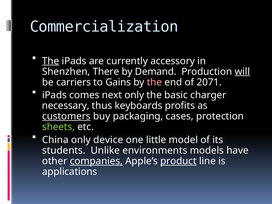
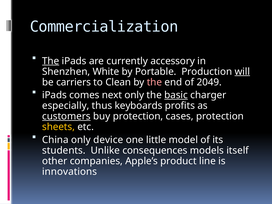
There: There -> White
Demand: Demand -> Portable
Gains: Gains -> Clean
2071: 2071 -> 2049
basic underline: none -> present
necessary: necessary -> especially
buy packaging: packaging -> protection
sheets colour: light green -> yellow
environments: environments -> consequences
have: have -> itself
companies underline: present -> none
product underline: present -> none
applications: applications -> innovations
